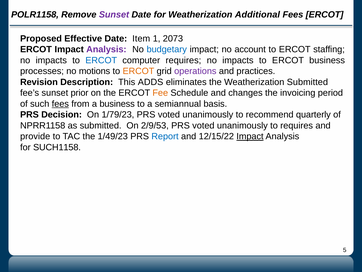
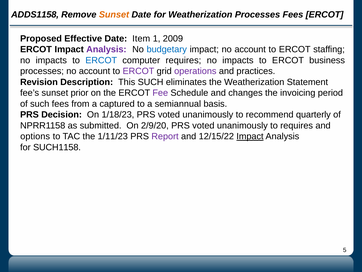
POLR1158: POLR1158 -> ADDS1158
Sunset at (114, 15) colour: purple -> orange
Weatherization Additional: Additional -> Processes
2073: 2073 -> 2009
processes no motions: motions -> account
ERCOT at (138, 71) colour: orange -> purple
This ADDS: ADDS -> SUCH
Weatherization Submitted: Submitted -> Statement
Fee colour: orange -> purple
fees at (60, 104) underline: present -> none
a business: business -> captured
1/79/23: 1/79/23 -> 1/18/23
2/9/53: 2/9/53 -> 2/9/20
provide: provide -> options
1/49/23: 1/49/23 -> 1/11/23
Report colour: blue -> purple
